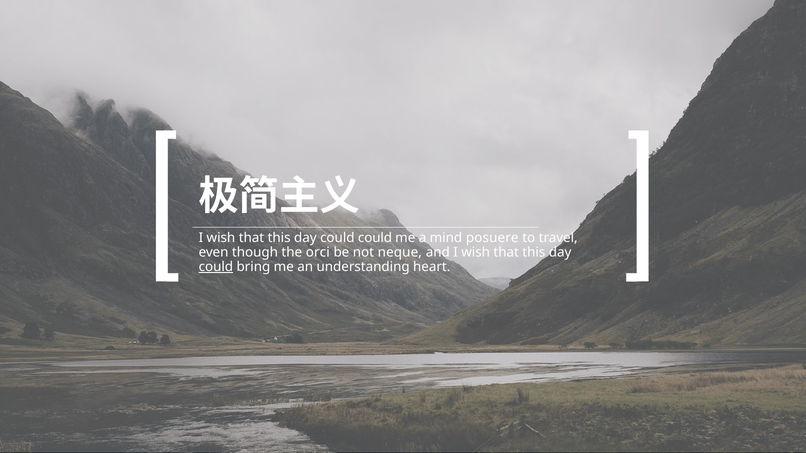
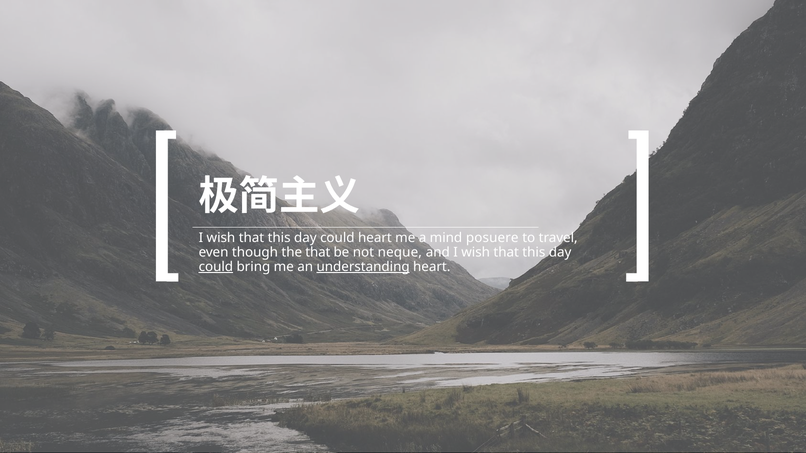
could could: could -> heart
the orci: orci -> that
understanding underline: none -> present
